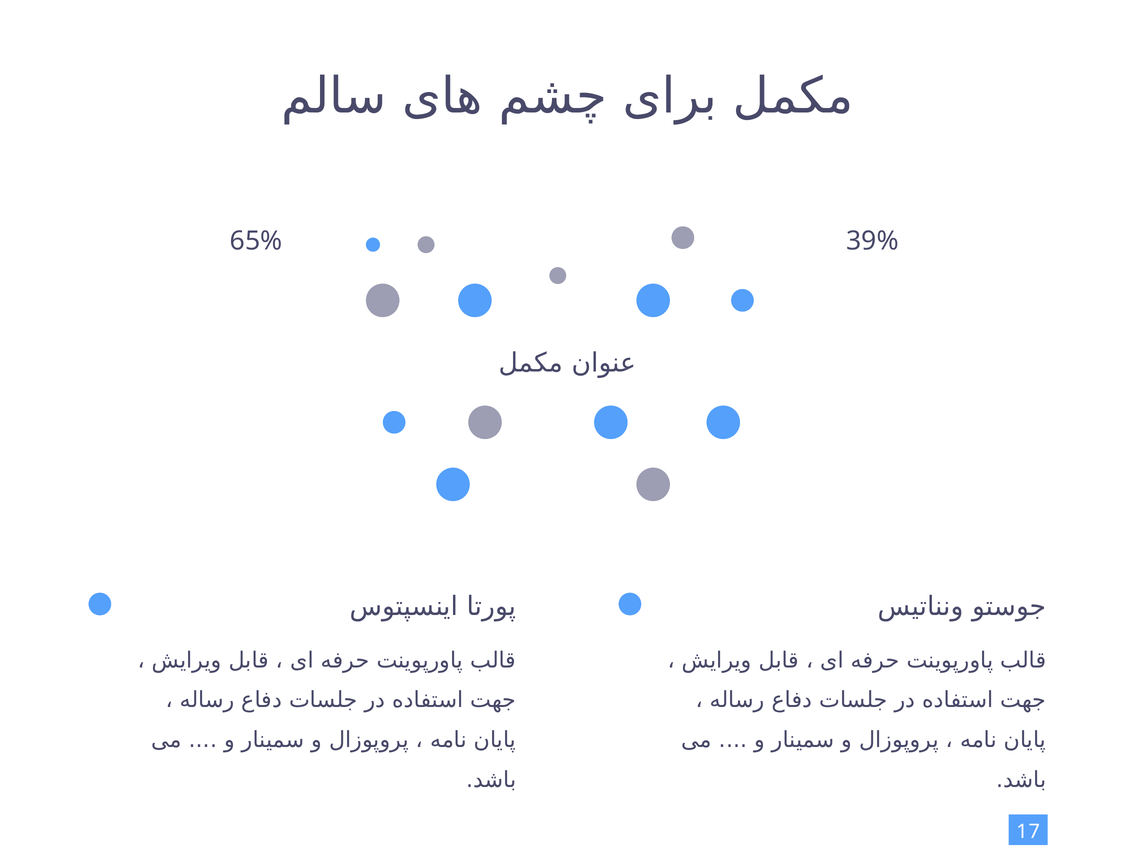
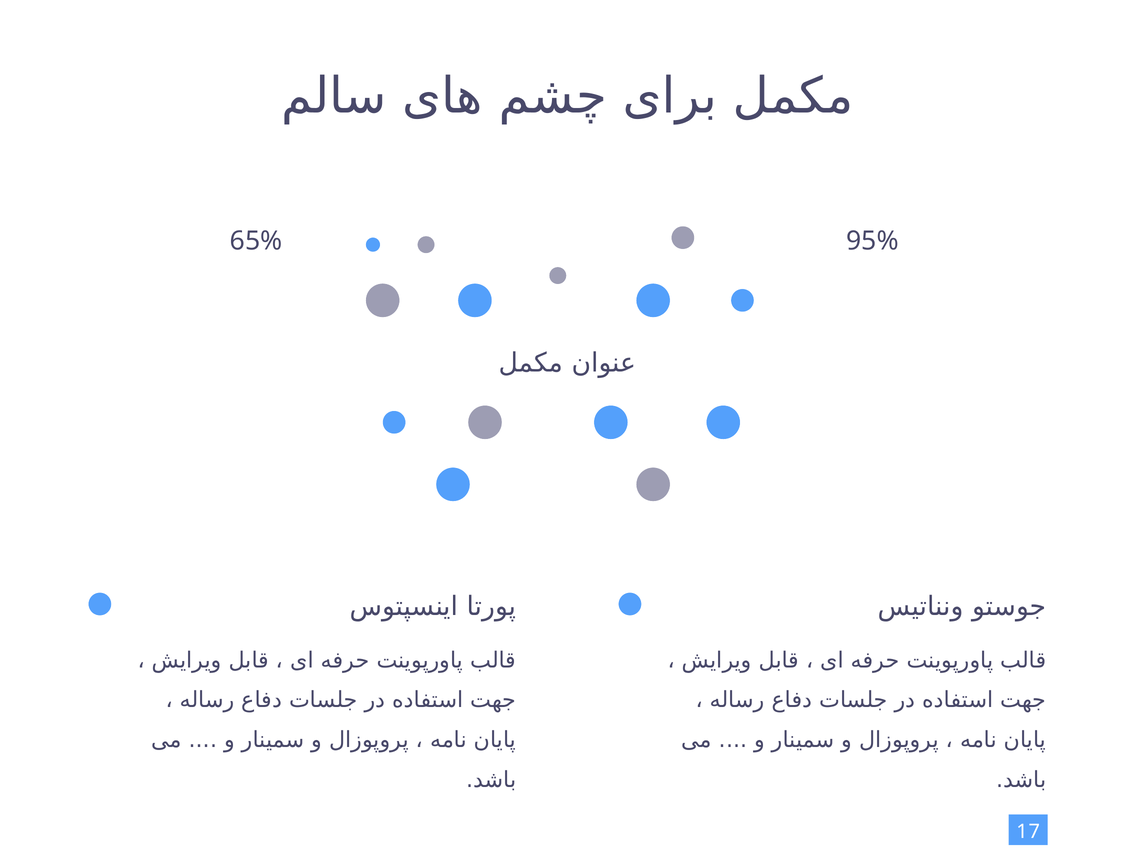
39%: 39% -> 95%
